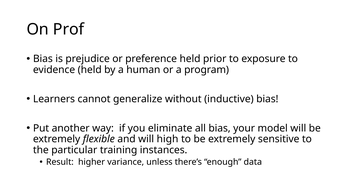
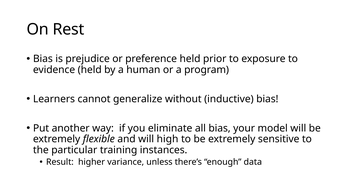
Prof: Prof -> Rest
